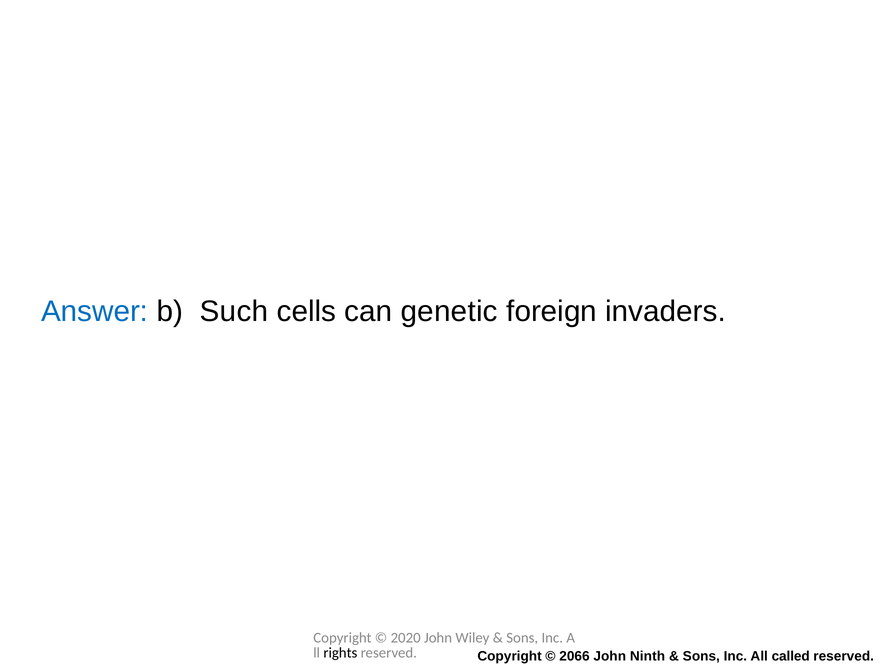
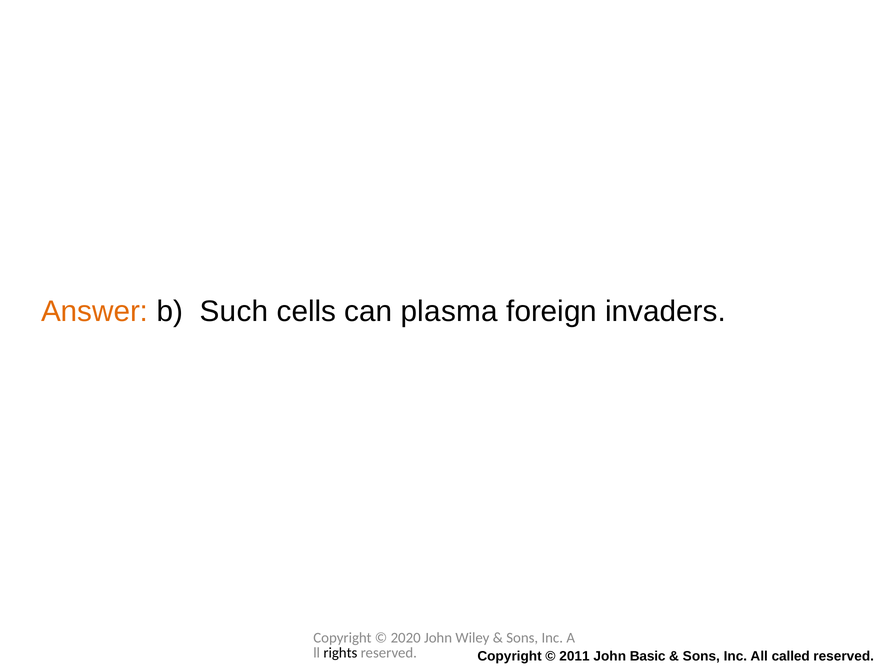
Answer colour: blue -> orange
genetic: genetic -> plasma
2066: 2066 -> 2011
Ninth: Ninth -> Basic
